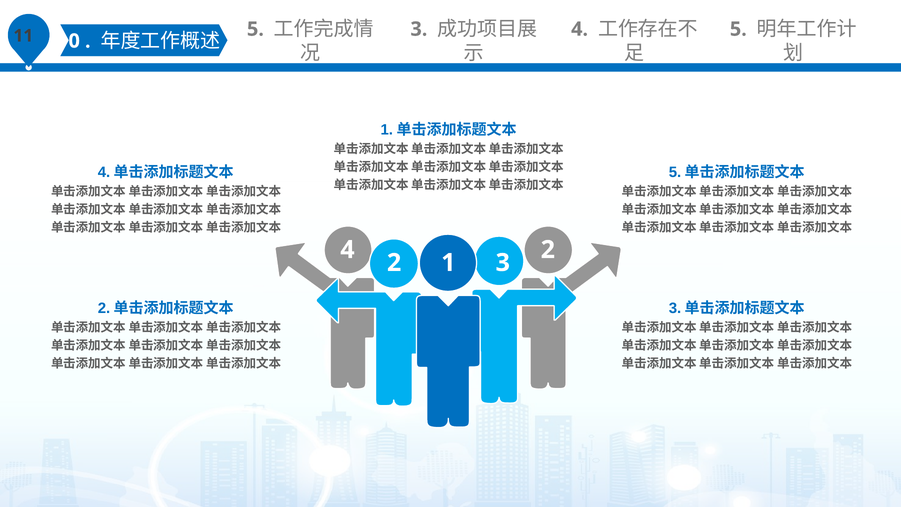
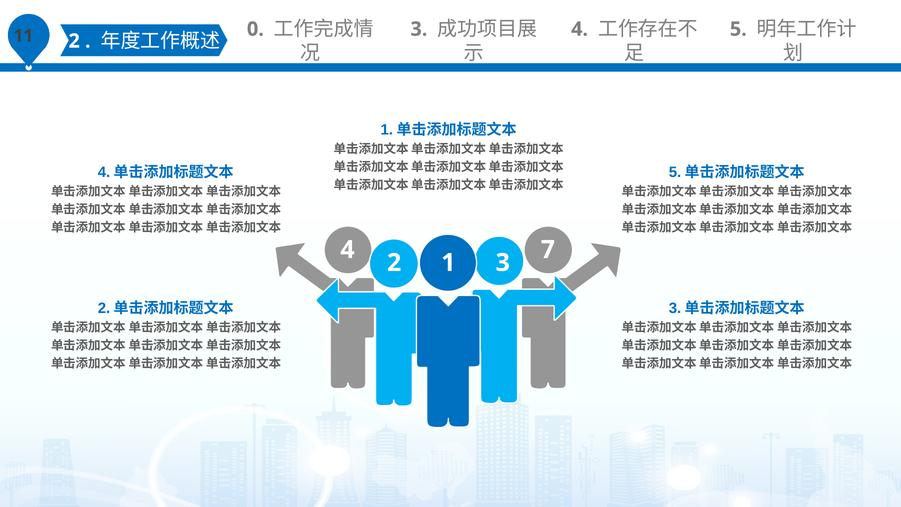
0 at (74, 41): 0 -> 2
5 at (255, 29): 5 -> 0
4 2: 2 -> 7
